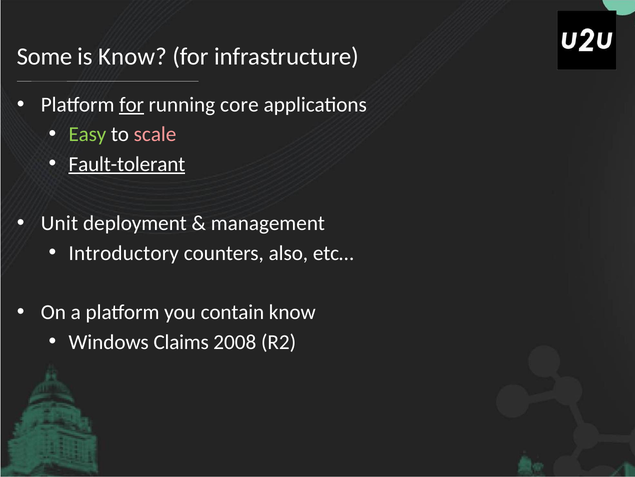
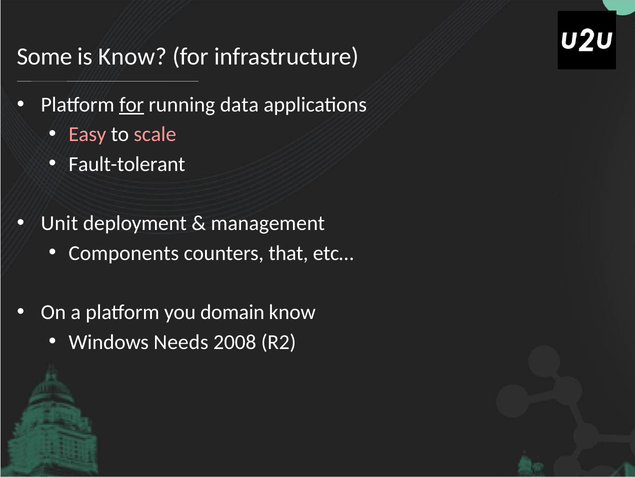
core: core -> data
Easy colour: light green -> pink
Fault-tolerant underline: present -> none
Introductory: Introductory -> Components
also: also -> that
contain: contain -> domain
Claims: Claims -> Needs
